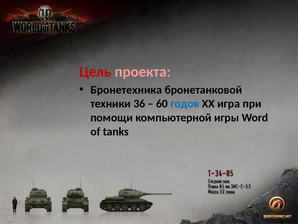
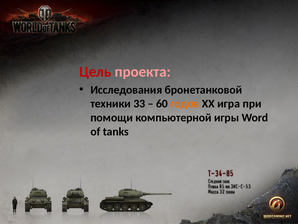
Бронетехника: Бронетехника -> Исследования
36: 36 -> 33
годов colour: blue -> orange
